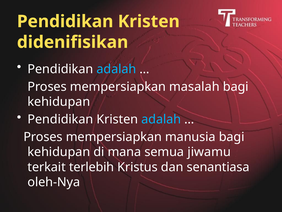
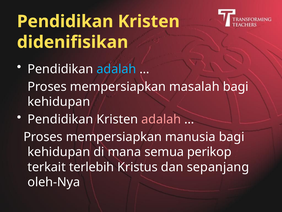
adalah at (161, 119) colour: light blue -> pink
jiwamu: jiwamu -> perikop
senantiasa: senantiasa -> sepanjang
